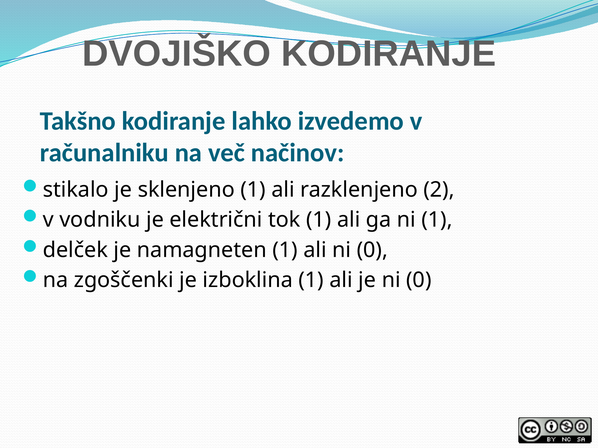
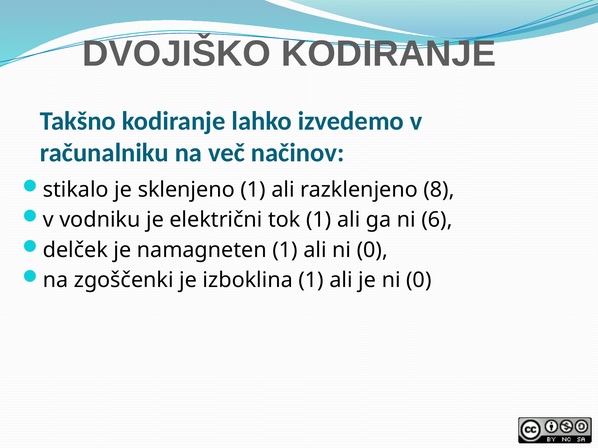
2: 2 -> 8
ni 1: 1 -> 6
